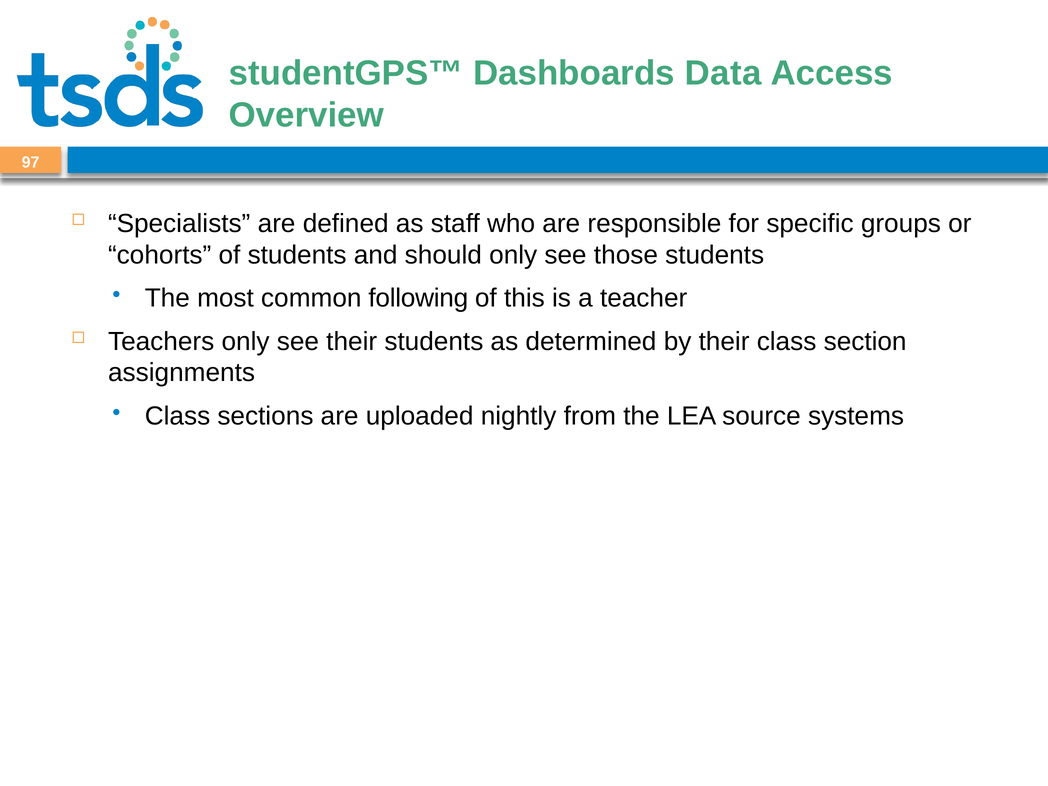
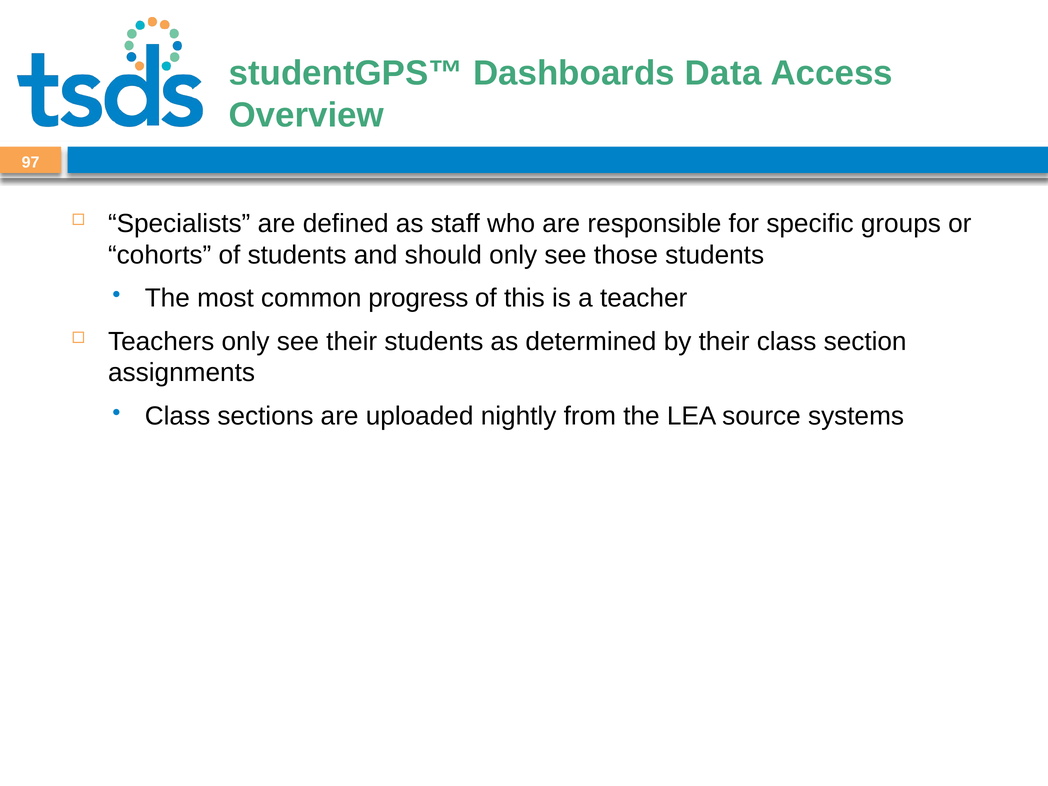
following: following -> progress
